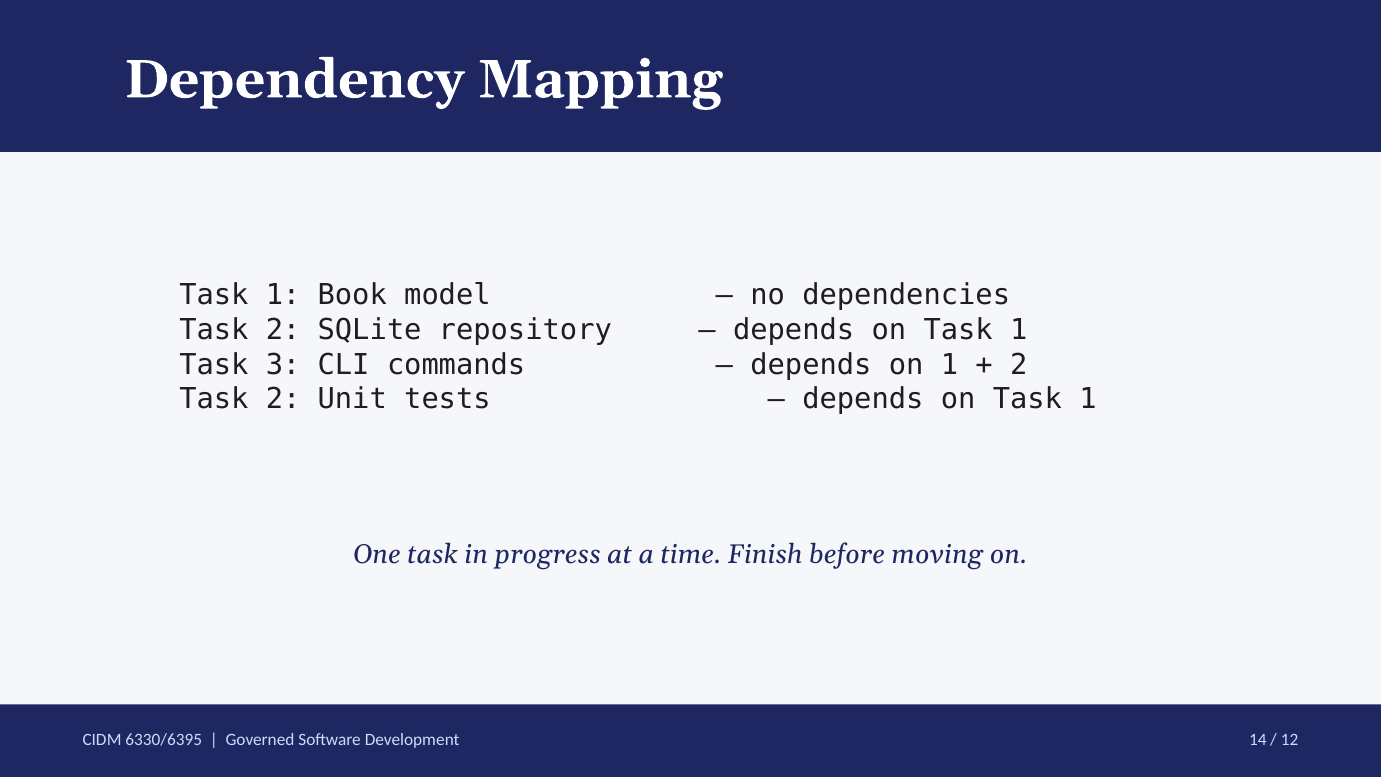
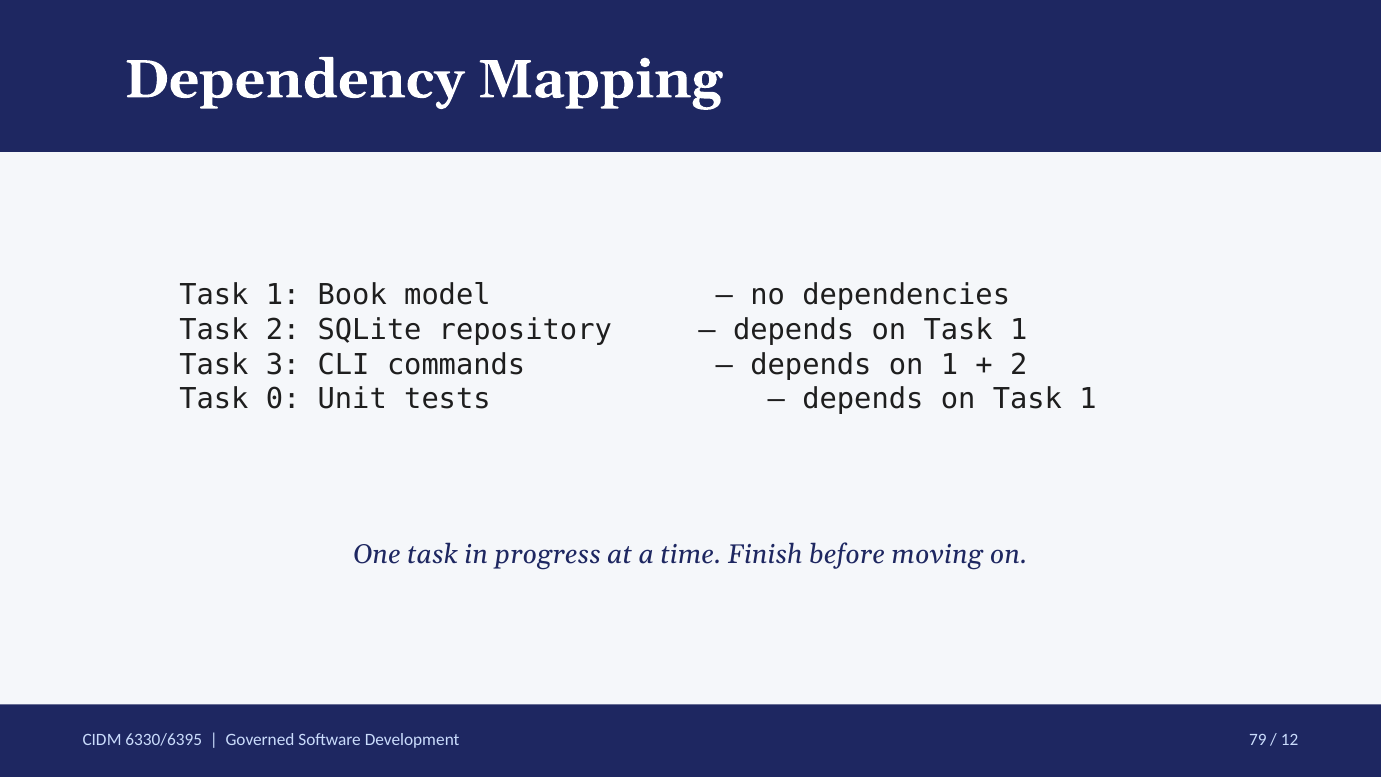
2 at (283, 399): 2 -> 0
14: 14 -> 79
